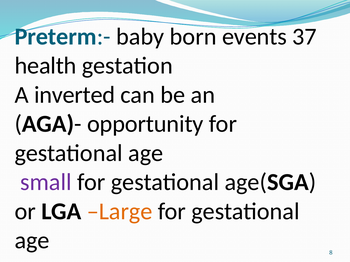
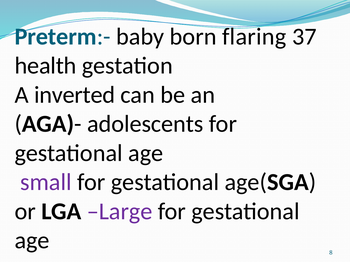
events: events -> flaring
opportunity: opportunity -> adolescents
Large colour: orange -> purple
